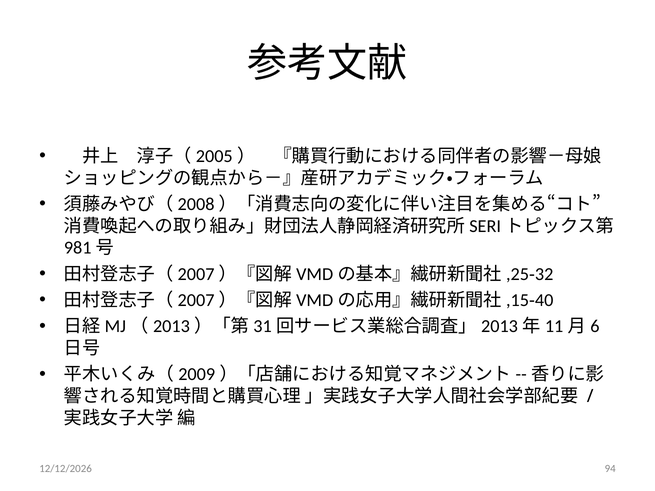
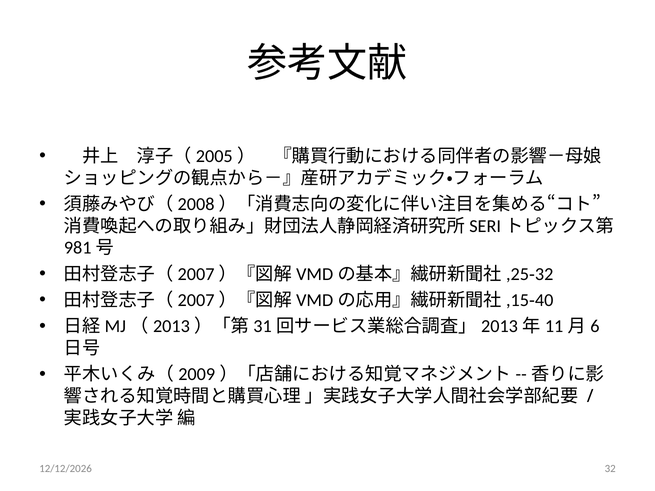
94 at (610, 469): 94 -> 32
